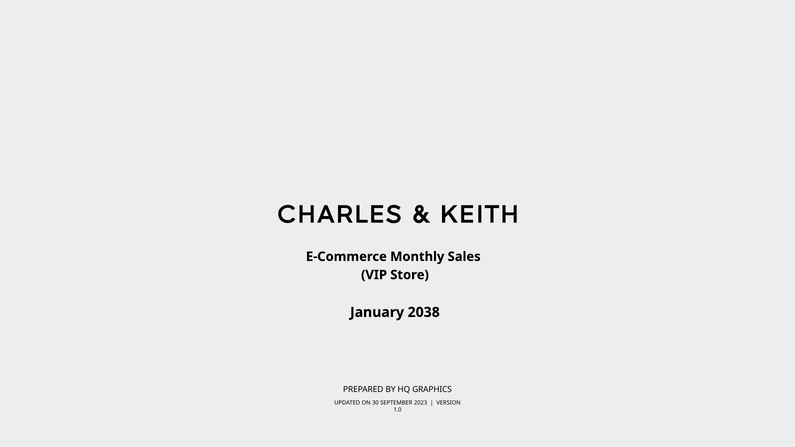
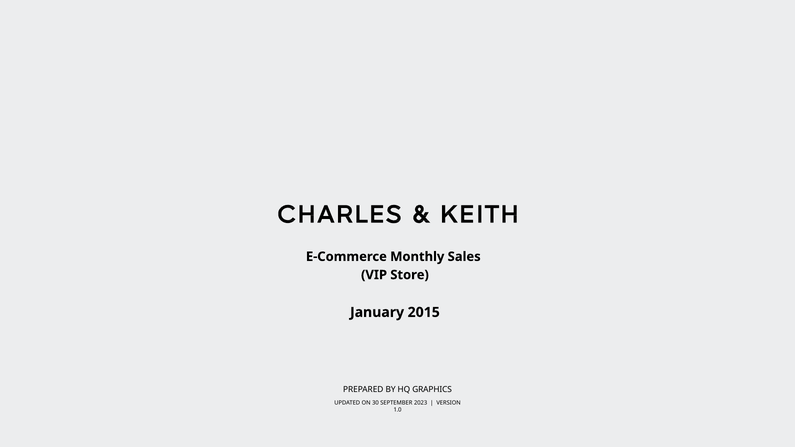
2038: 2038 -> 2015
